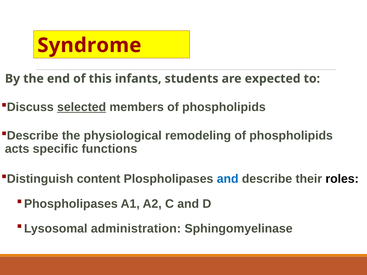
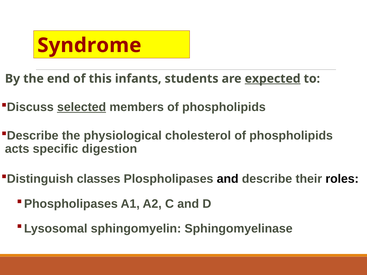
expected underline: none -> present
remodeling: remodeling -> cholesterol
functions: functions -> digestion
content: content -> classes
and at (228, 179) colour: blue -> black
administration: administration -> sphingomyelin
